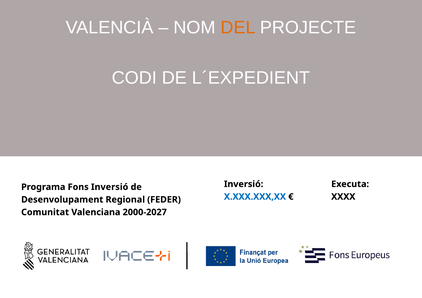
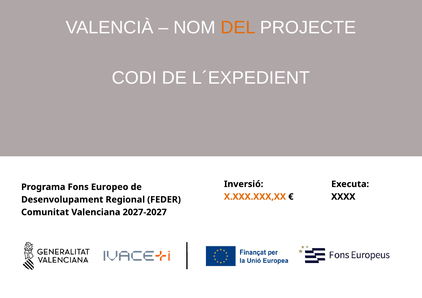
Fons Inversió: Inversió -> Europeo
X.XXX.XXX,XX colour: blue -> orange
2000-2027: 2000-2027 -> 2027-2027
